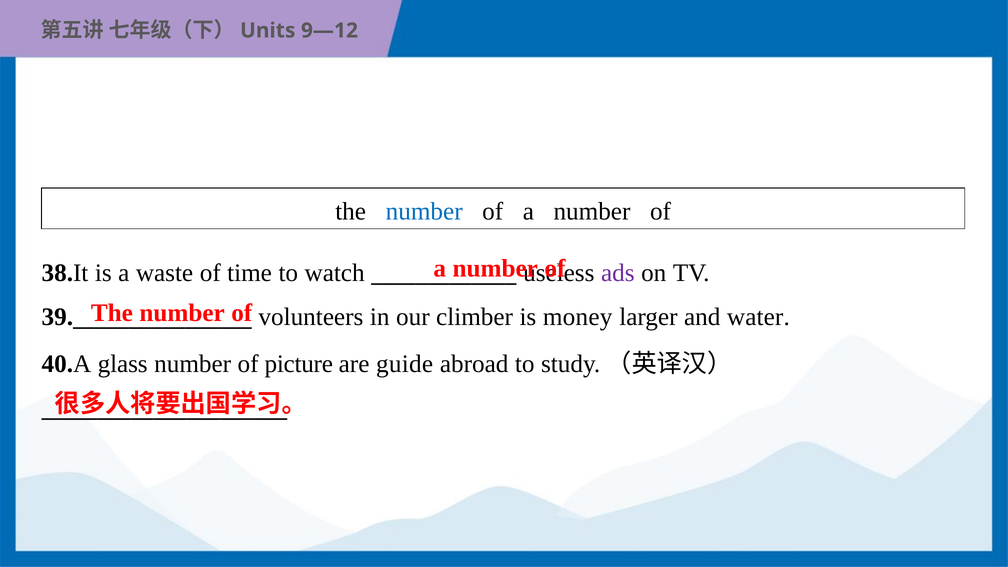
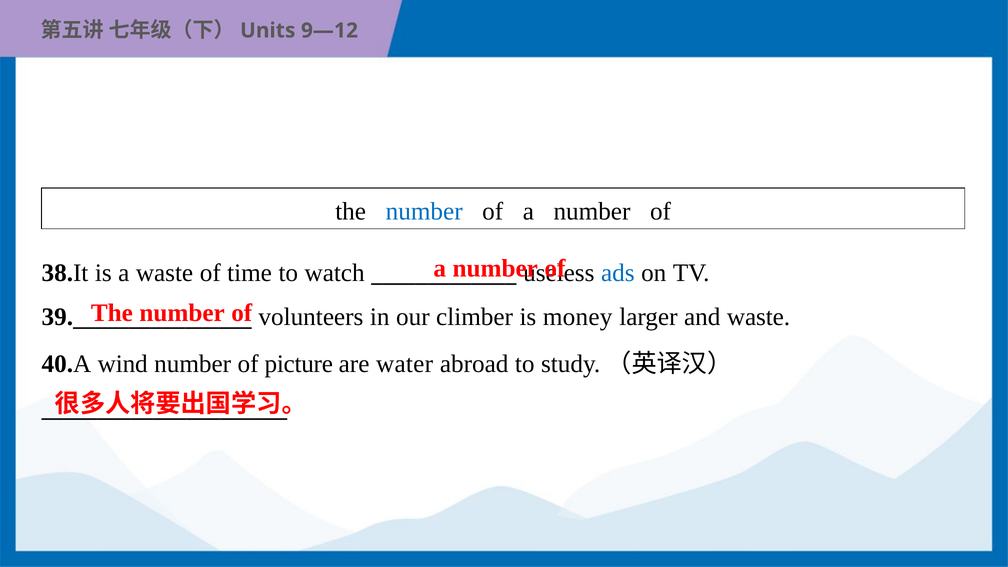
ads colour: purple -> blue
and water: water -> waste
glass: glass -> wind
guide: guide -> water
